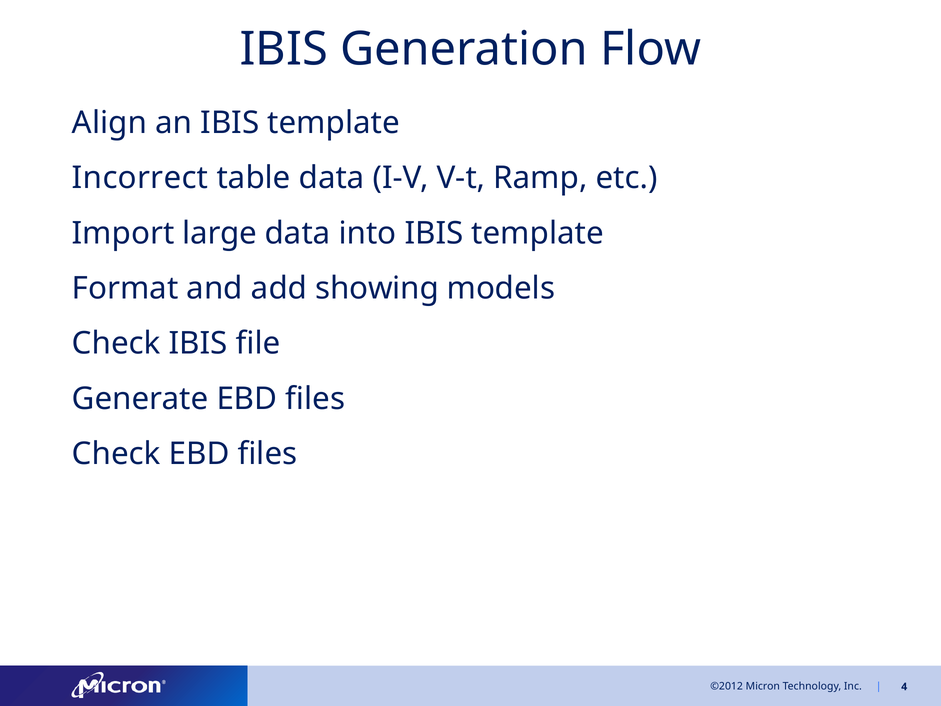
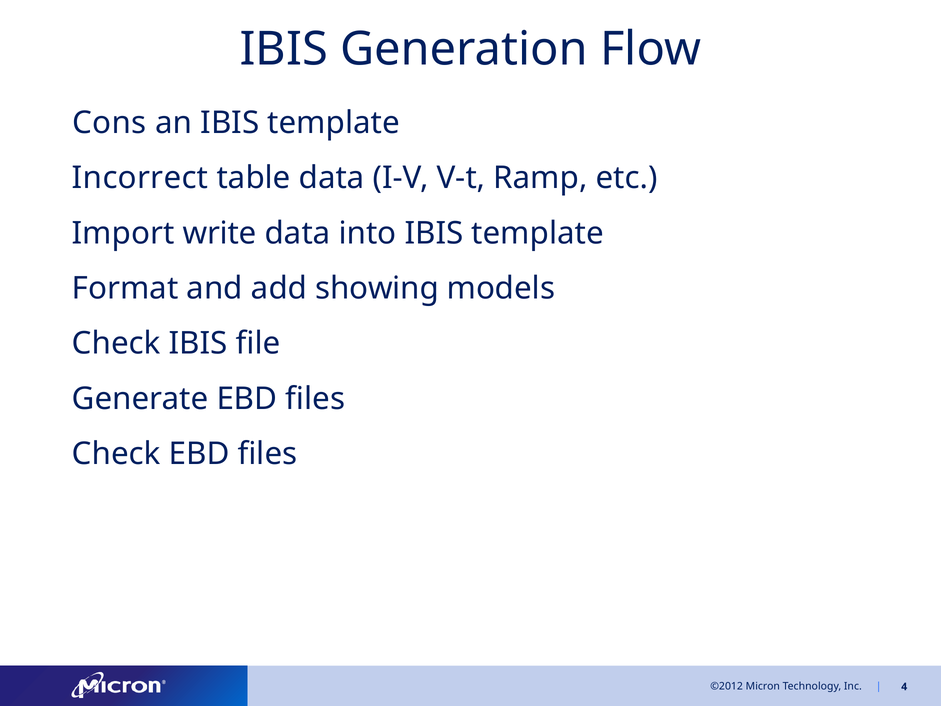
Align: Align -> Cons
large: large -> write
